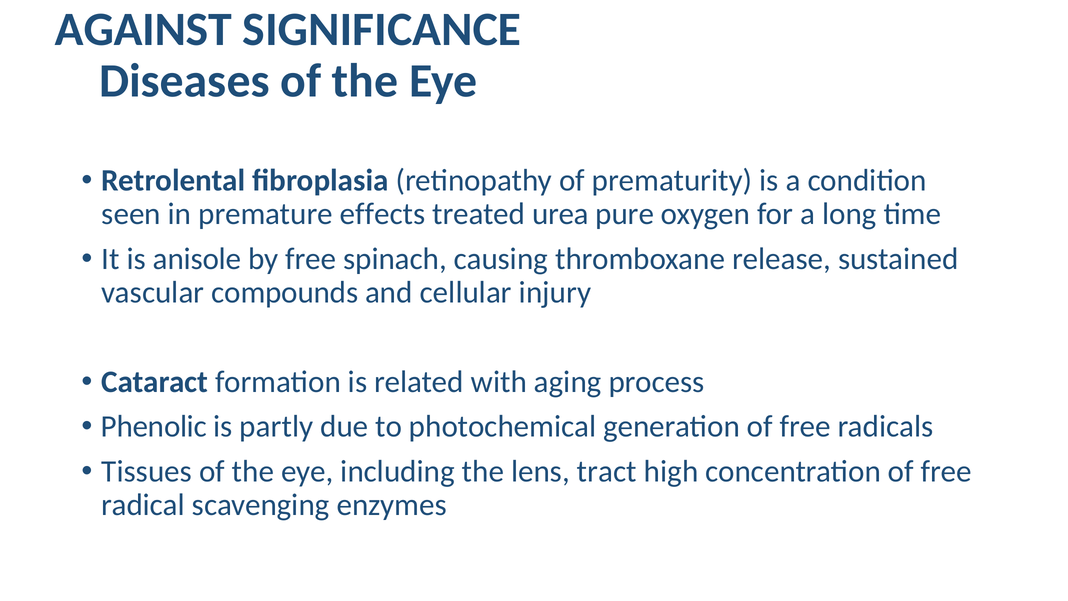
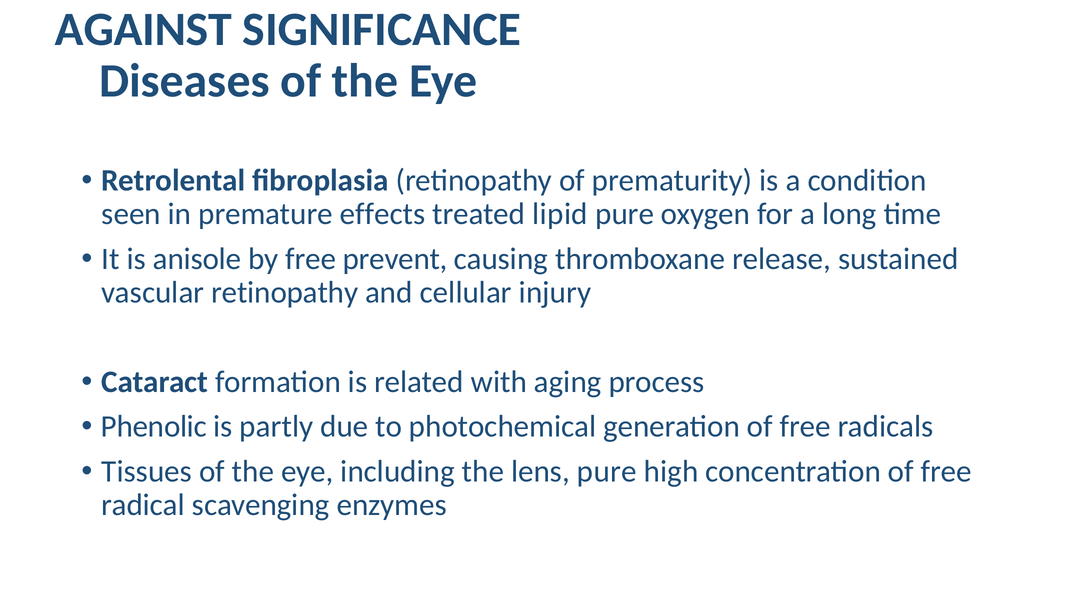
urea: urea -> lipid
spinach: spinach -> prevent
vascular compounds: compounds -> retinopathy
lens tract: tract -> pure
